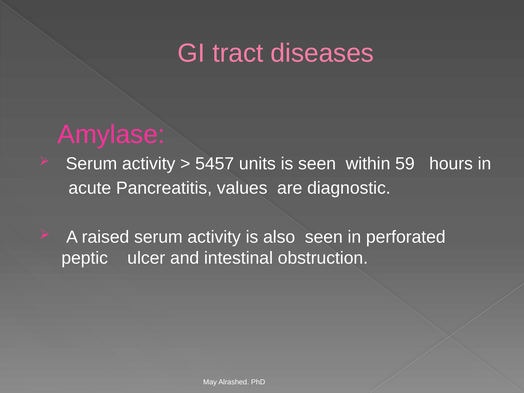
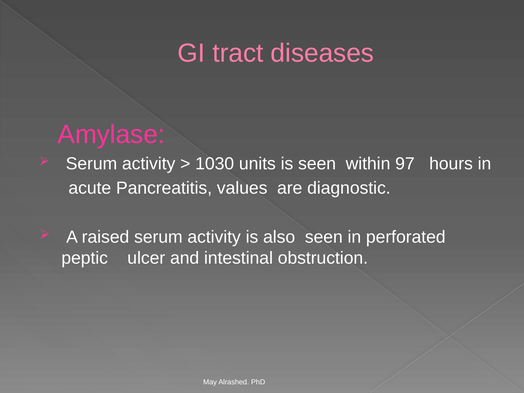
5457: 5457 -> 1030
59: 59 -> 97
